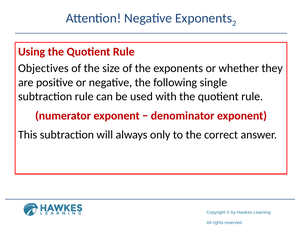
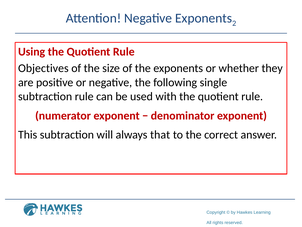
only: only -> that
